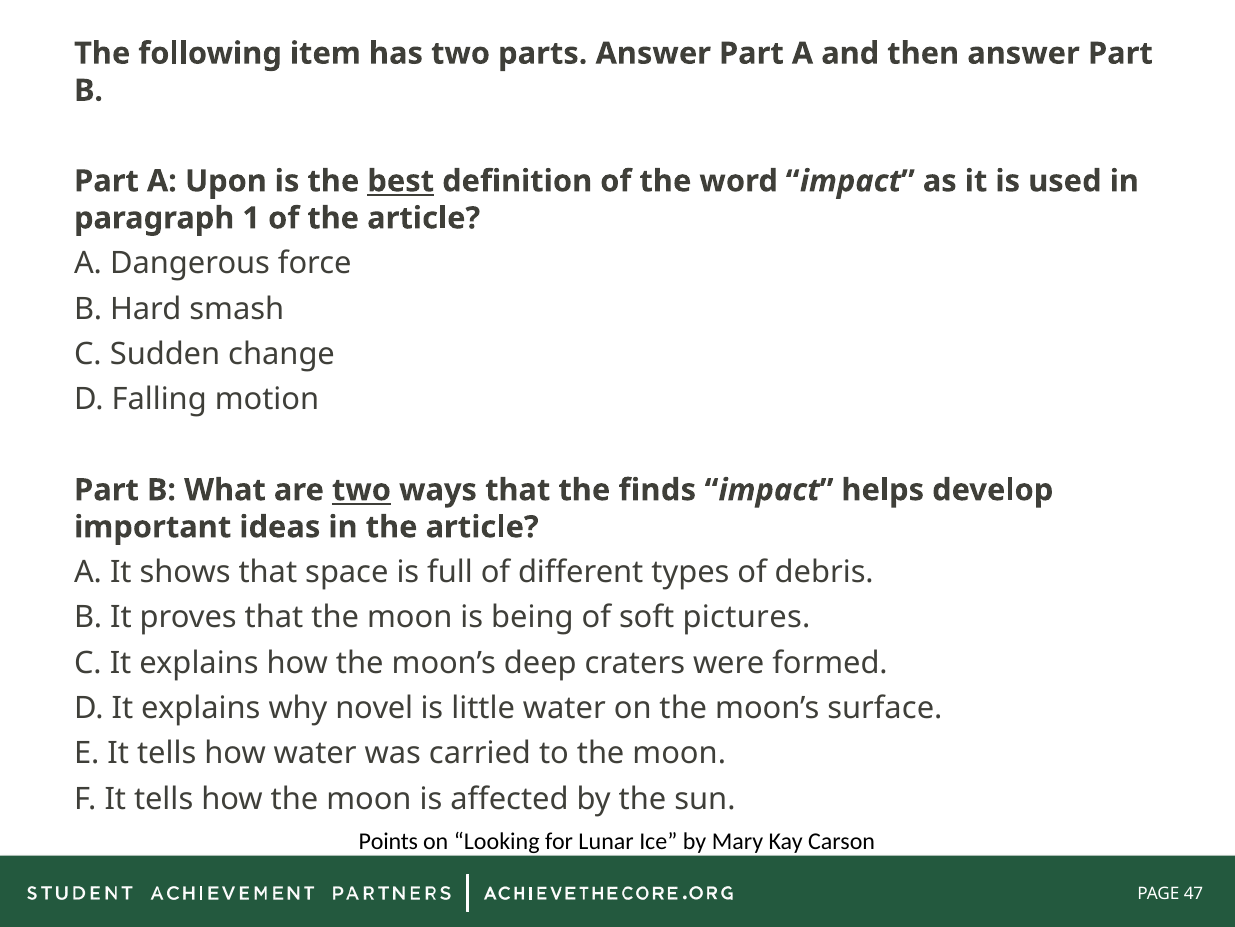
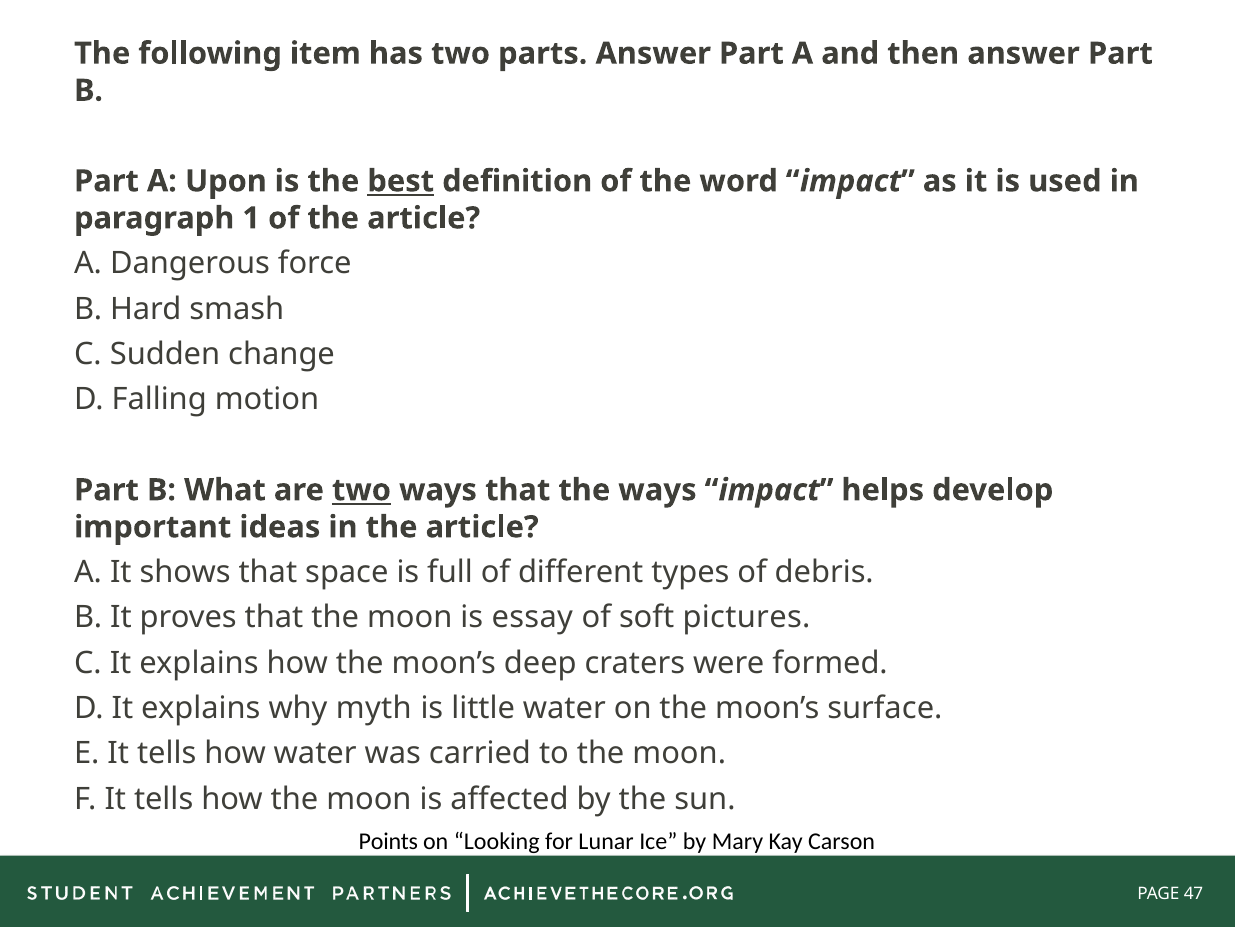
the finds: finds -> ways
being: being -> essay
novel: novel -> myth
